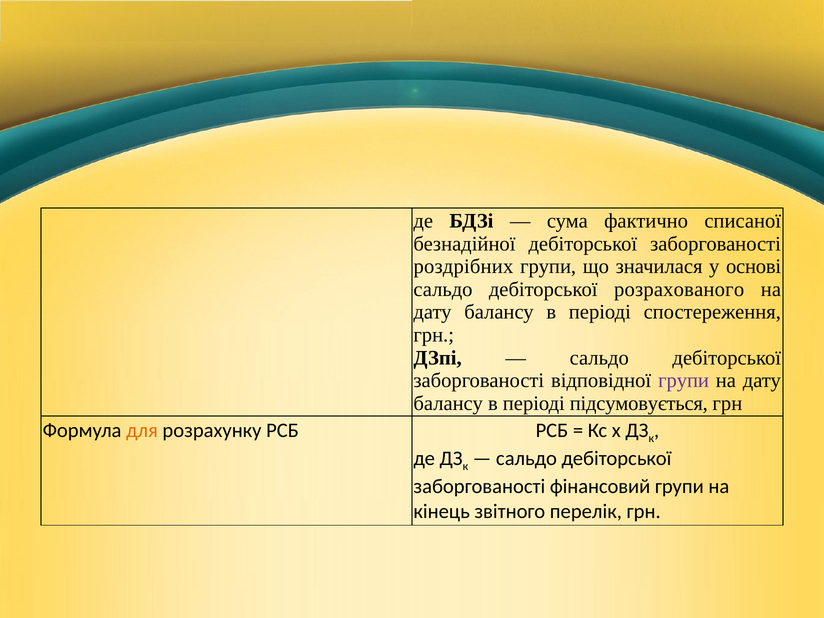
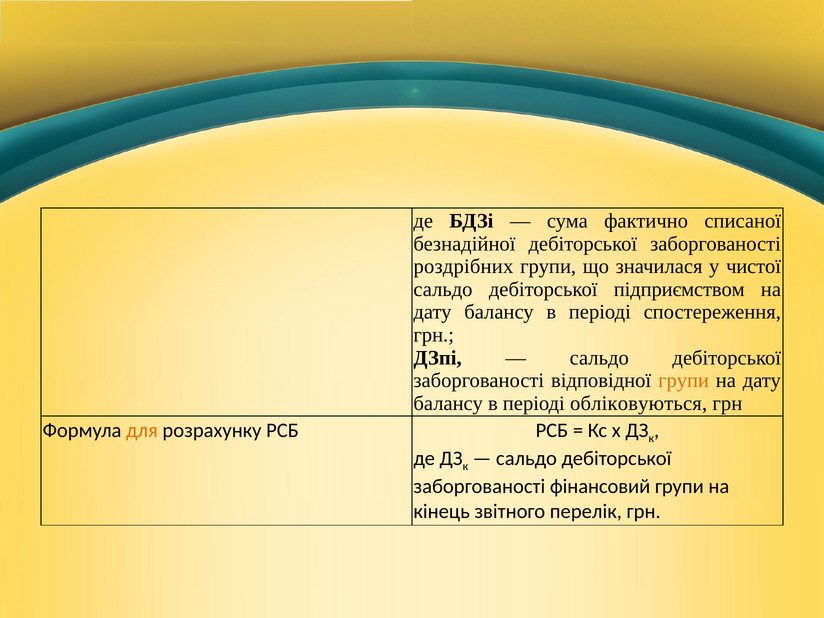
основі: основі -> чистої
розрахованого: розрахованого -> підприємством
групи at (684, 381) colour: purple -> orange
підсумовується: підсумовується -> обліковуються
